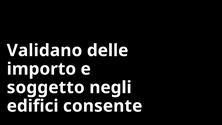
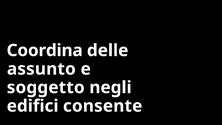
Validano: Validano -> Coordina
importo: importo -> assunto
